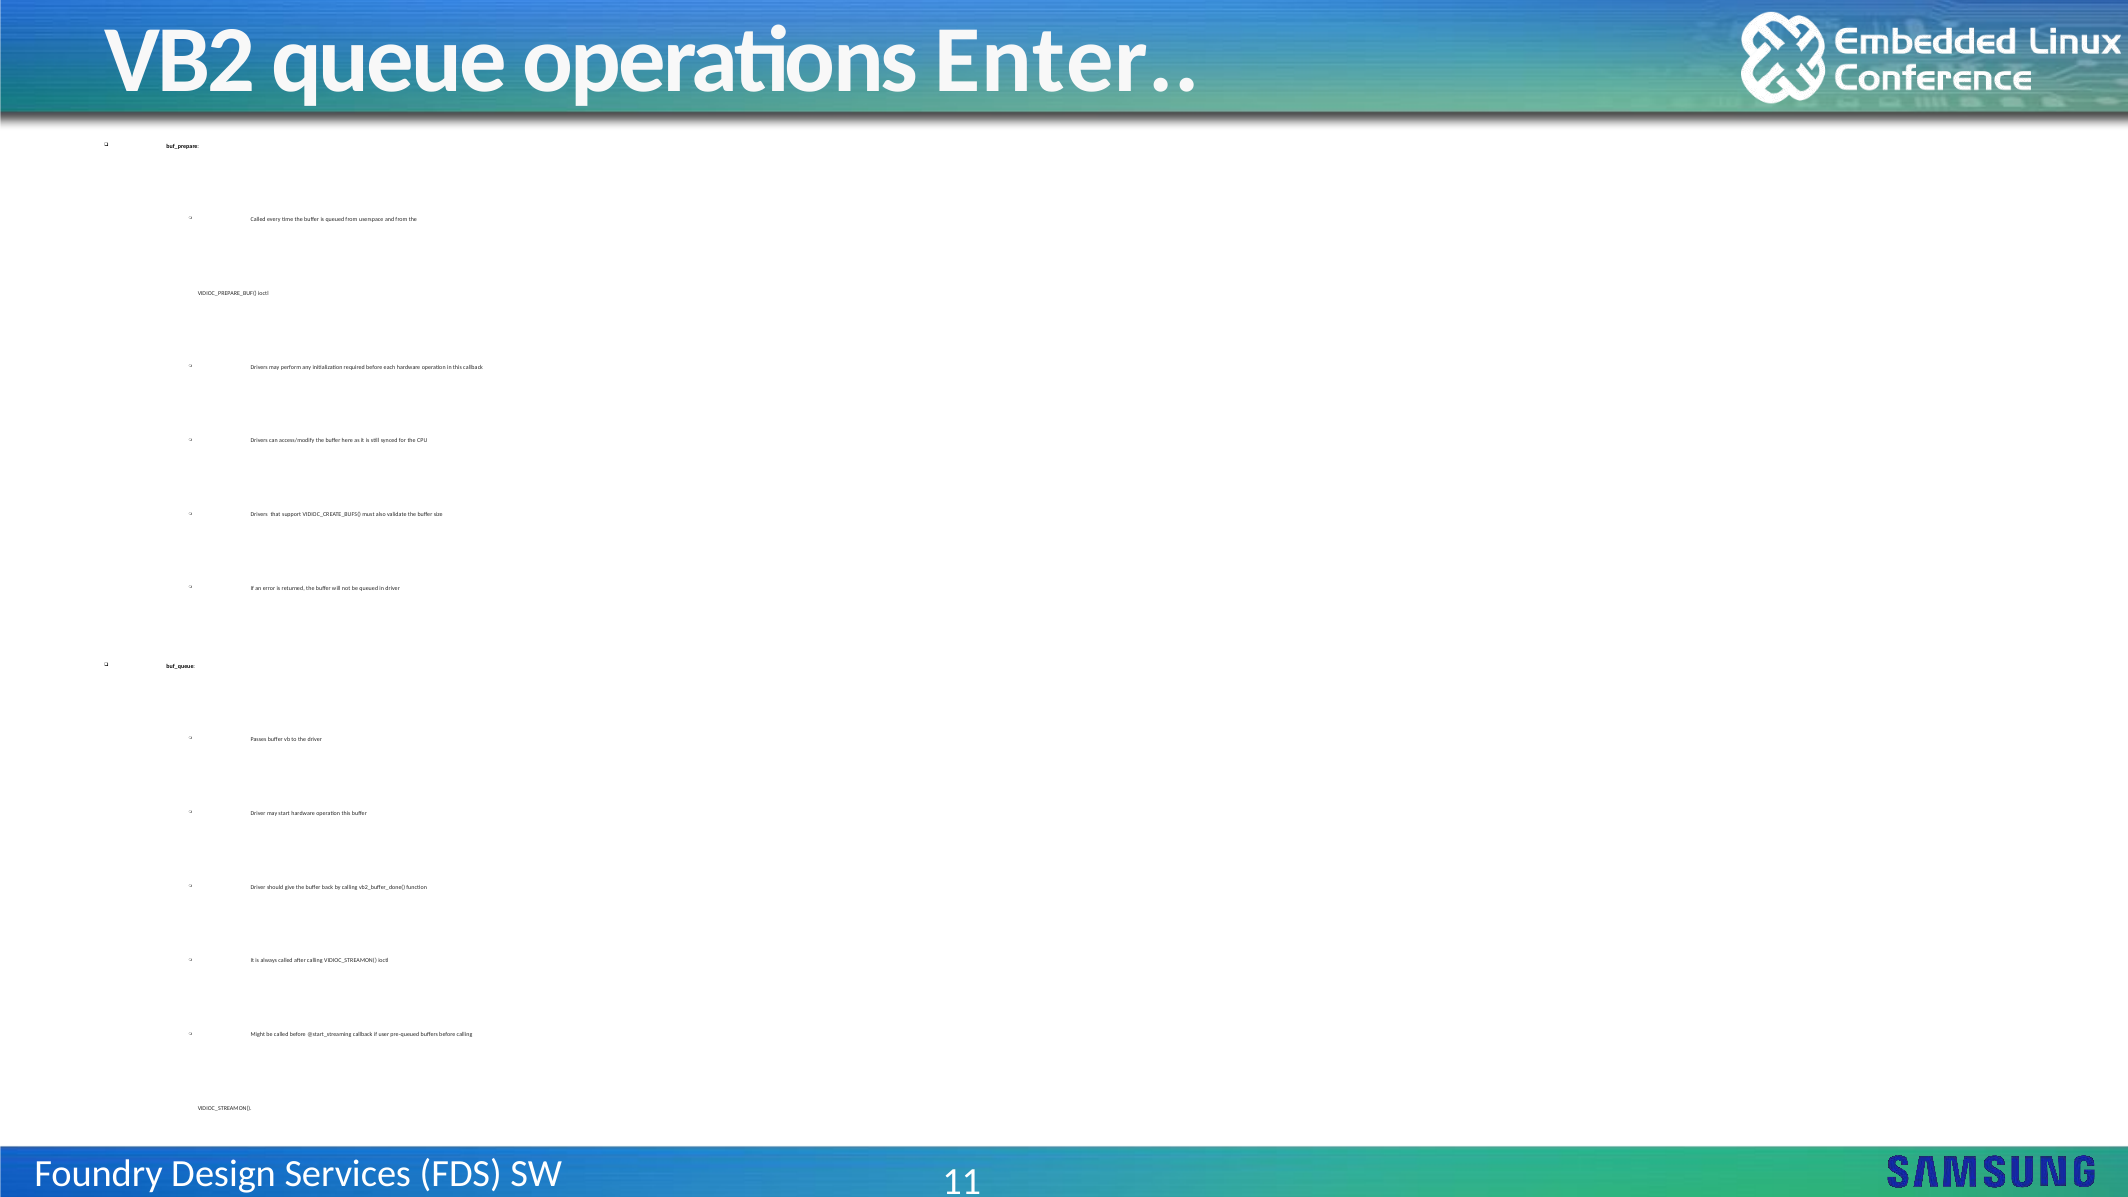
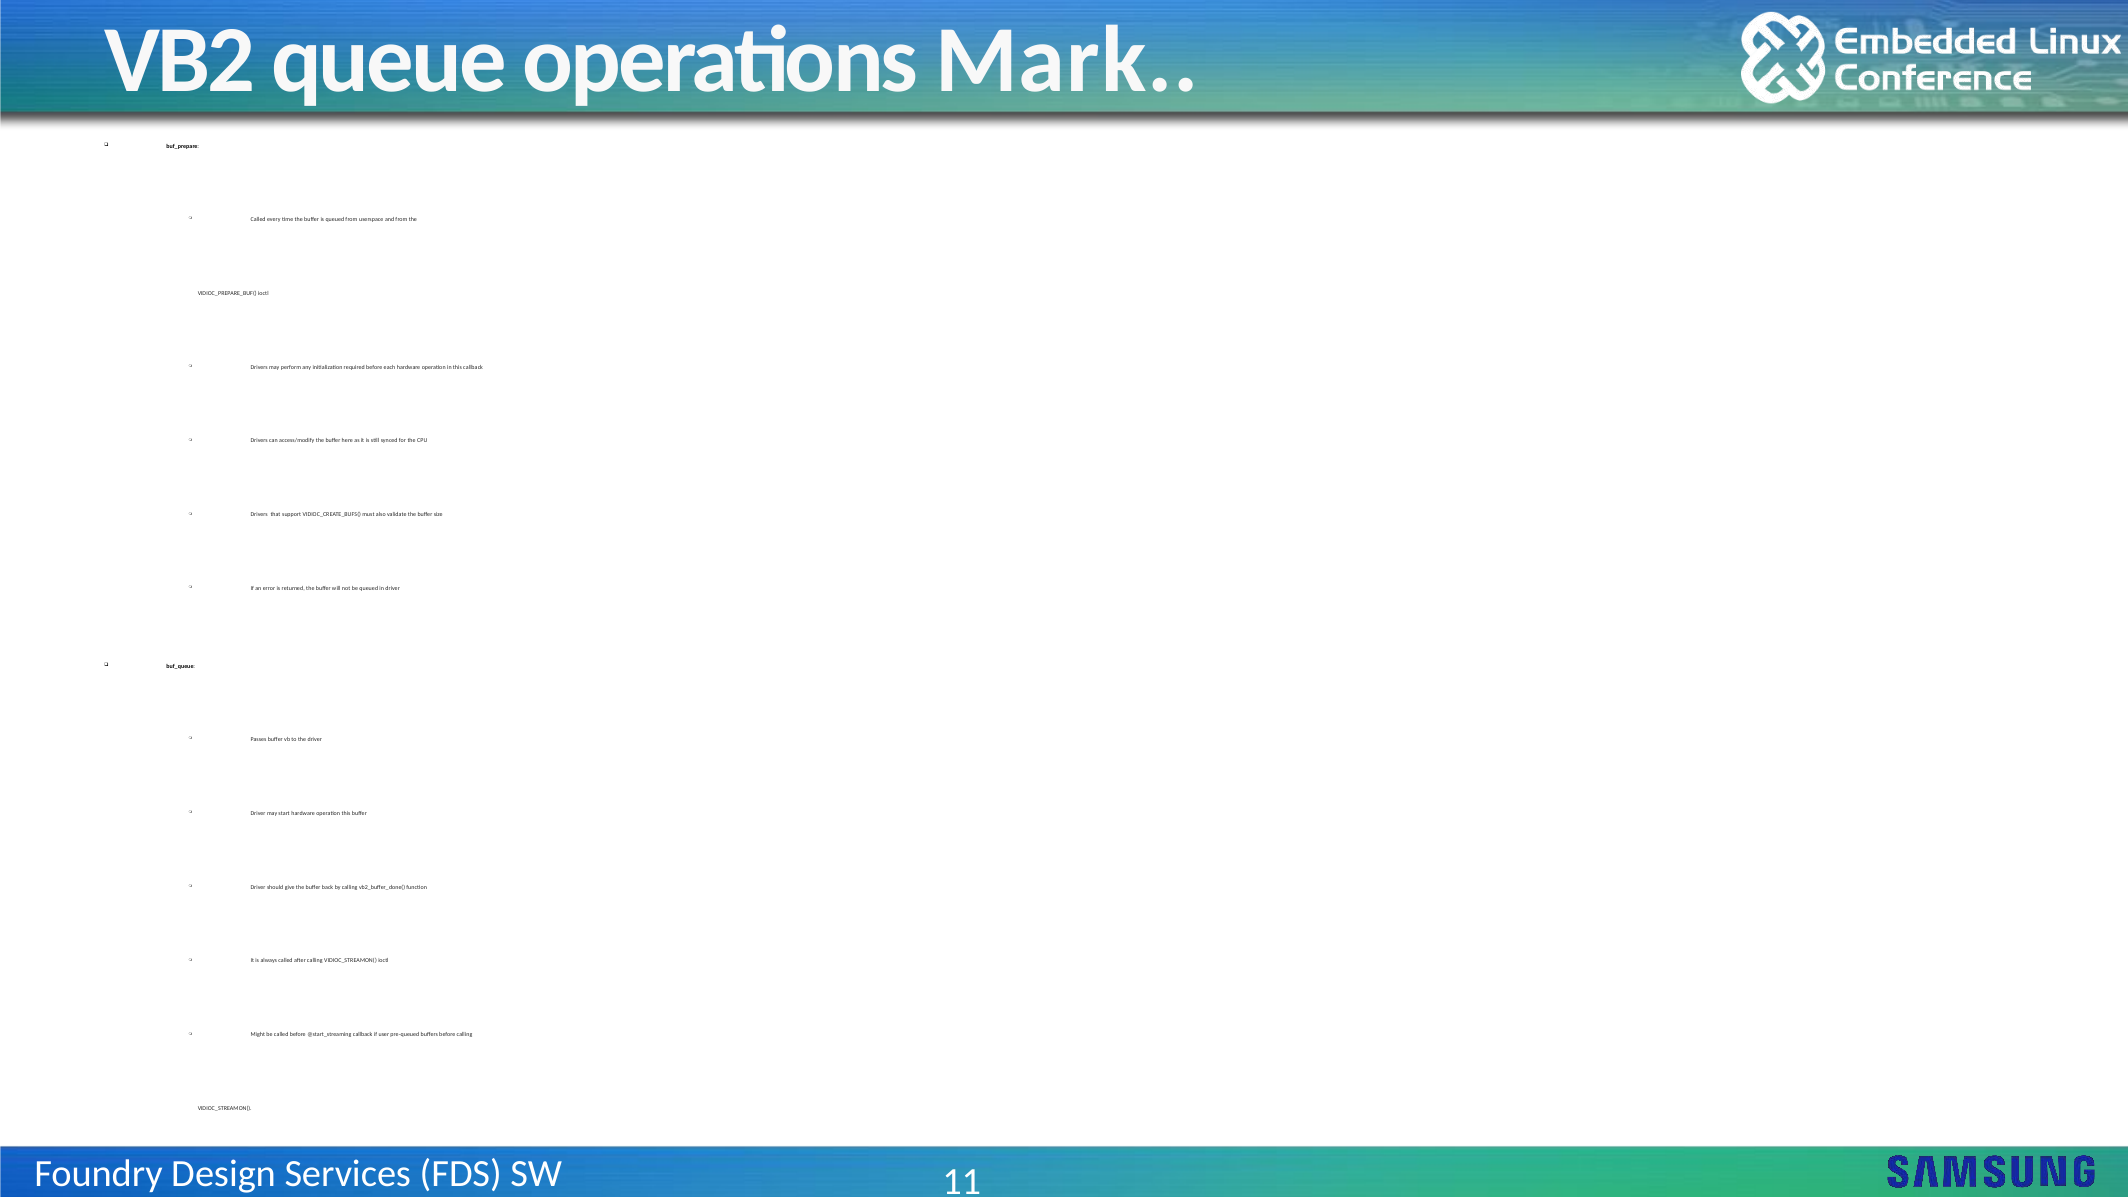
Enter: Enter -> Mark
